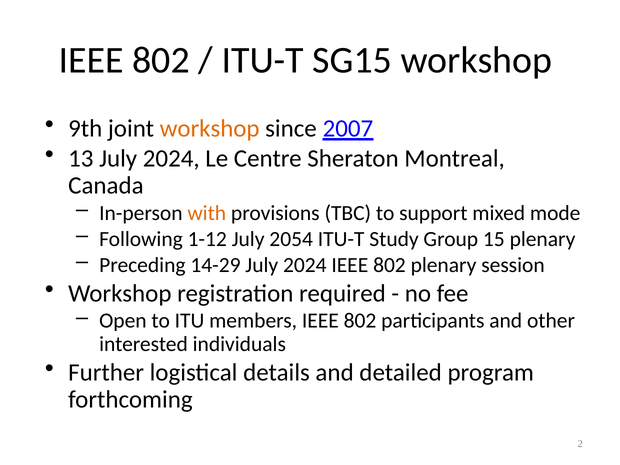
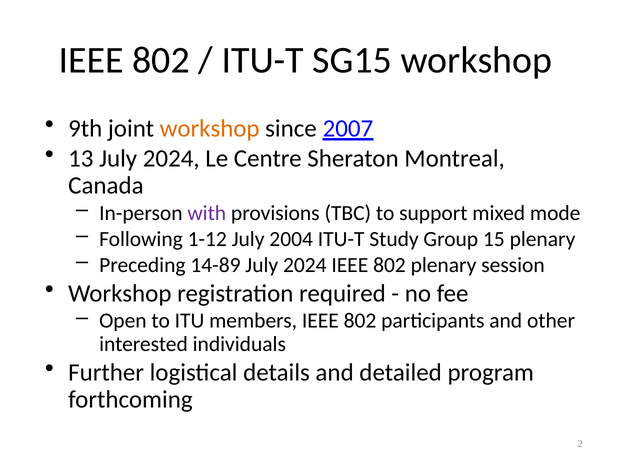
with colour: orange -> purple
2054: 2054 -> 2004
14-29: 14-29 -> 14-89
